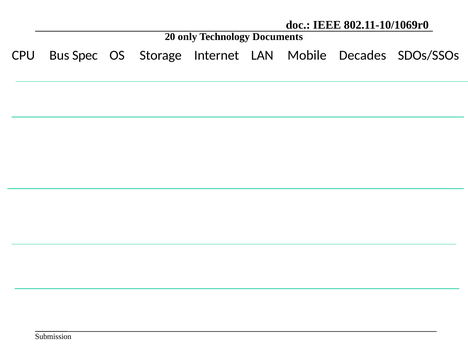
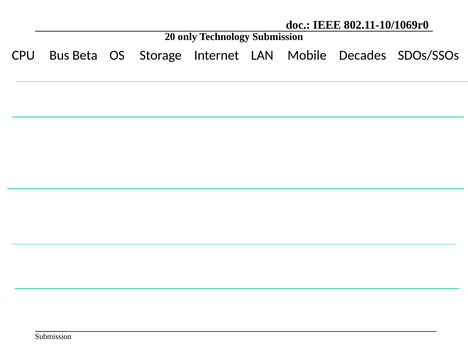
Technology Documents: Documents -> Submission
Spec: Spec -> Beta
